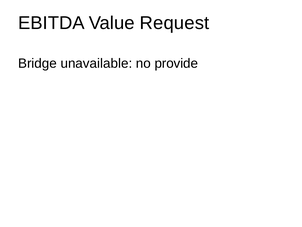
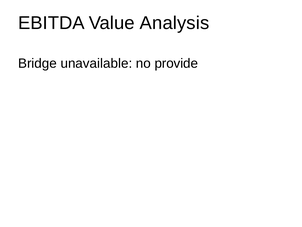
Request: Request -> Analysis
